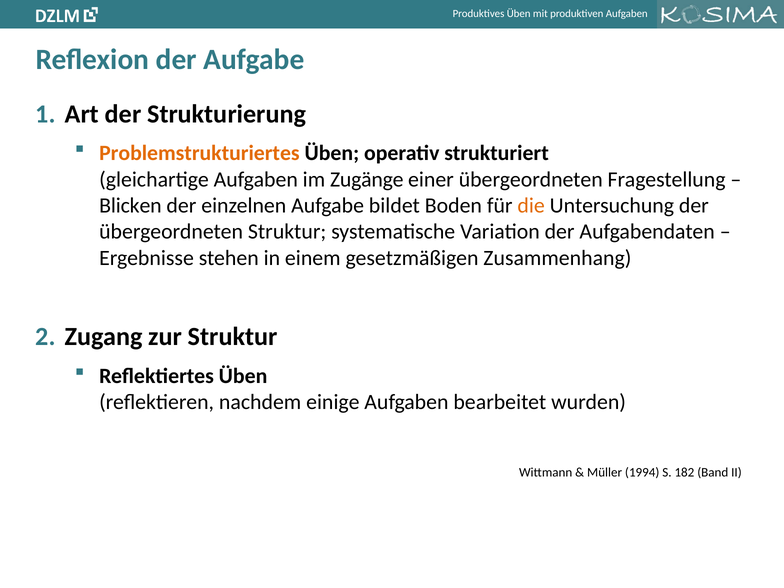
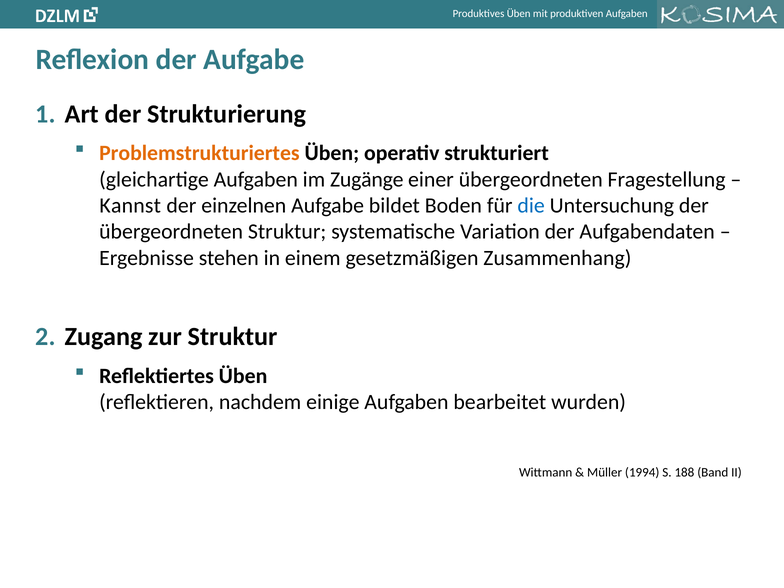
Blicken: Blicken -> Kannst
die colour: orange -> blue
182: 182 -> 188
